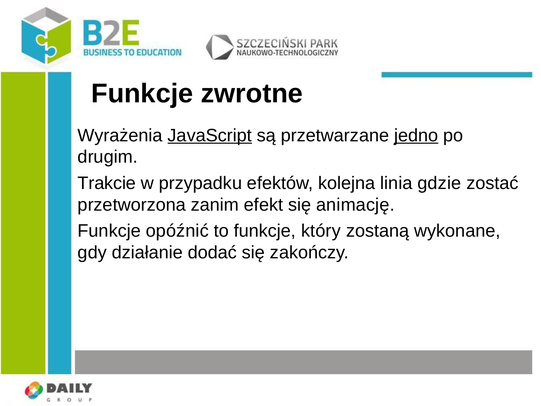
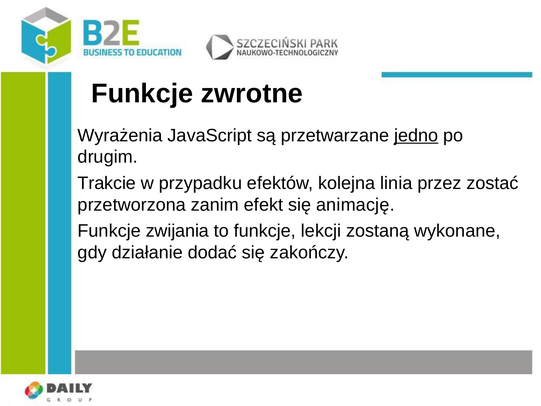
JavaScript underline: present -> none
gdzie: gdzie -> przez
opóźnić: opóźnić -> zwijania
który: który -> lekcji
